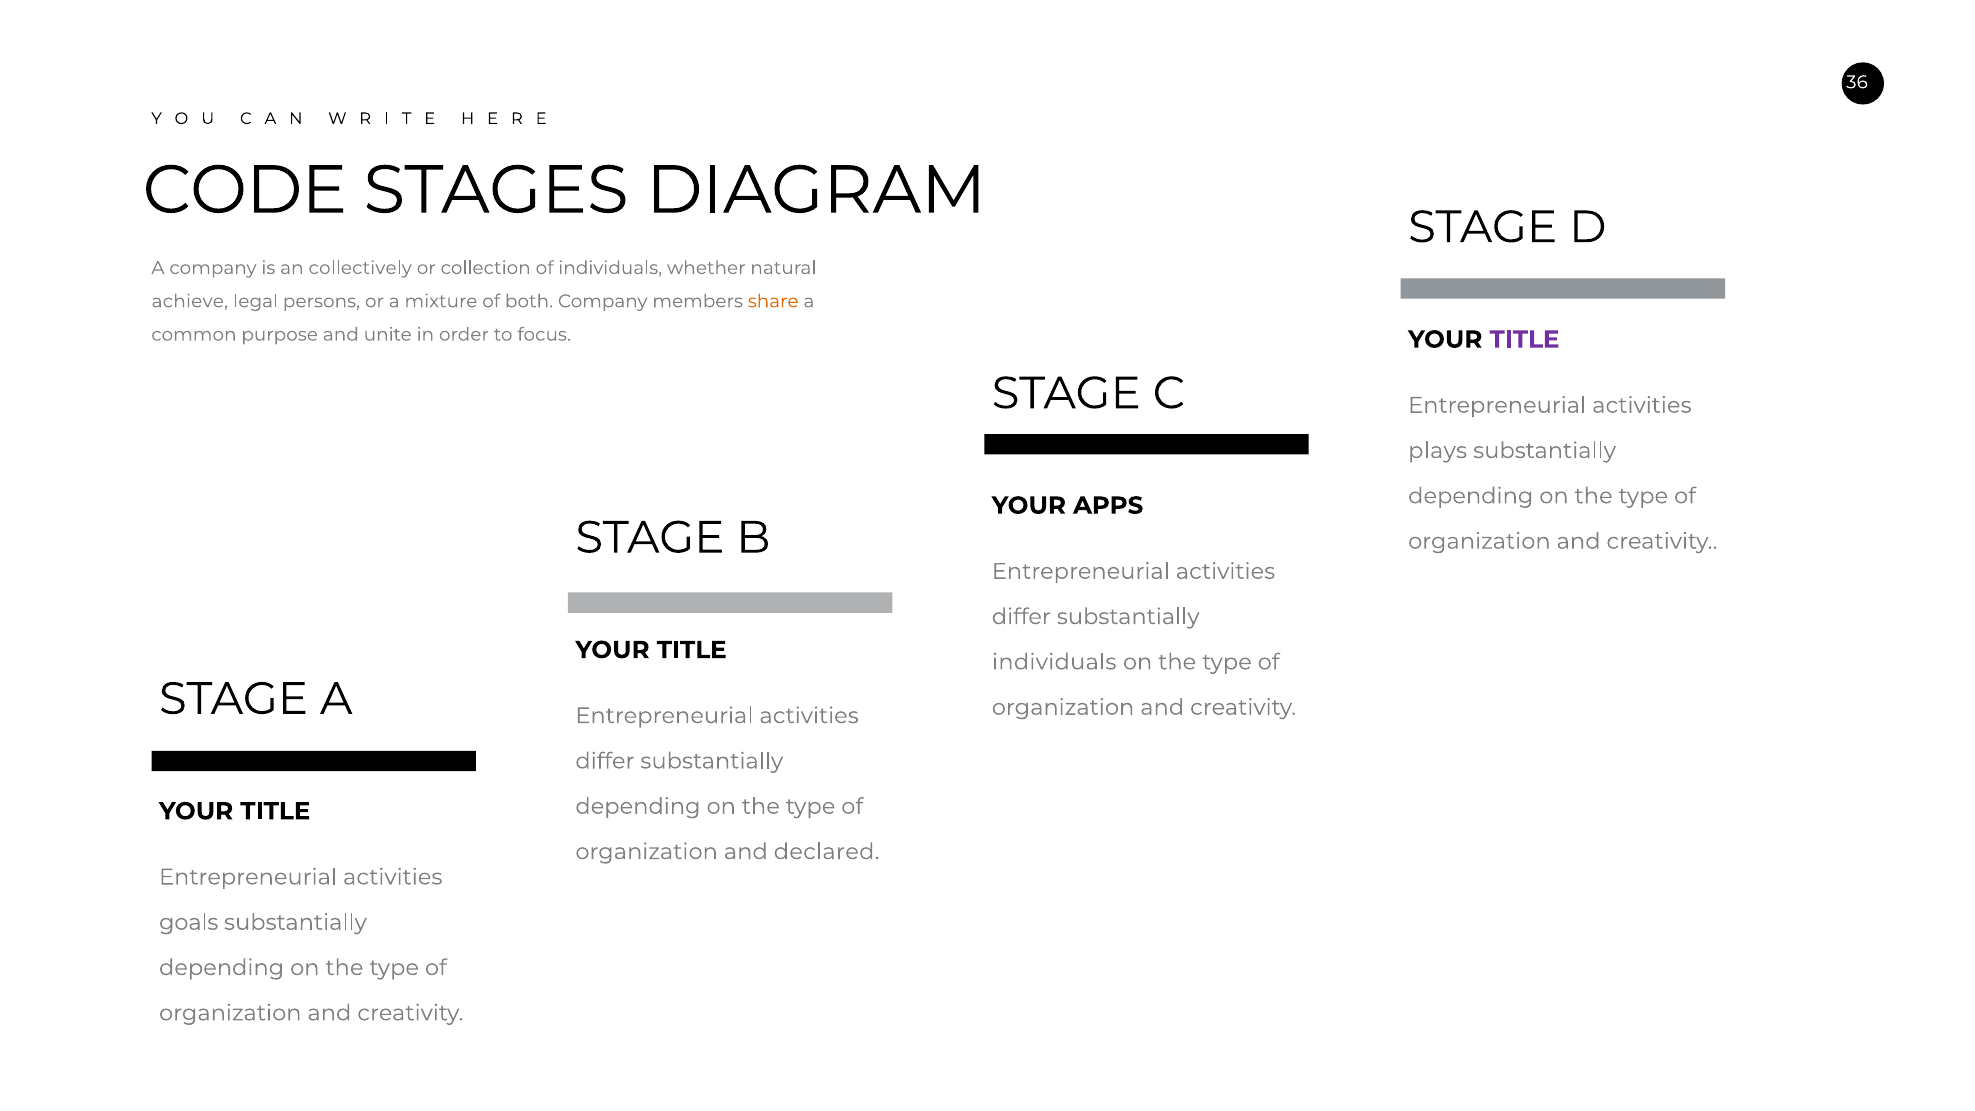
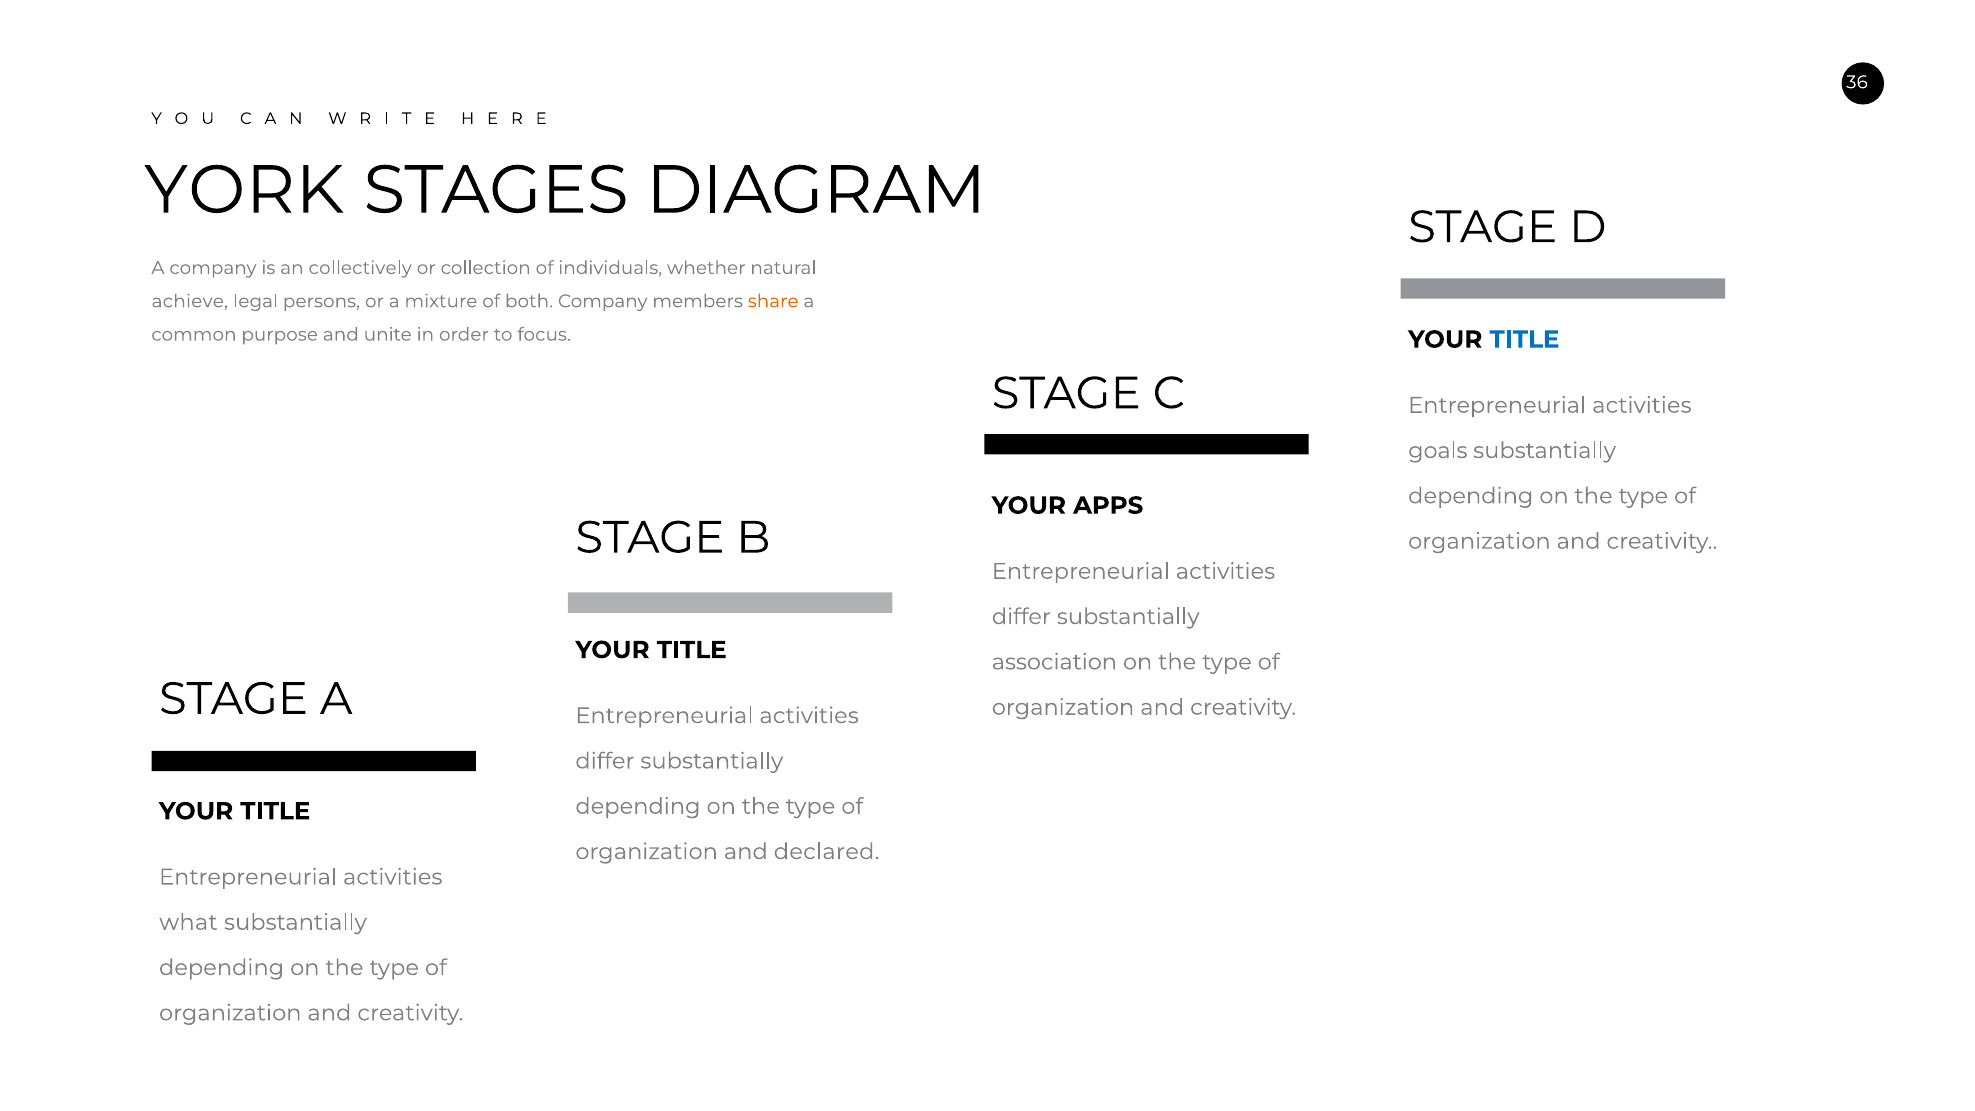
CODE: CODE -> YORK
TITLE at (1524, 340) colour: purple -> blue
plays: plays -> goals
individuals at (1054, 662): individuals -> association
goals: goals -> what
